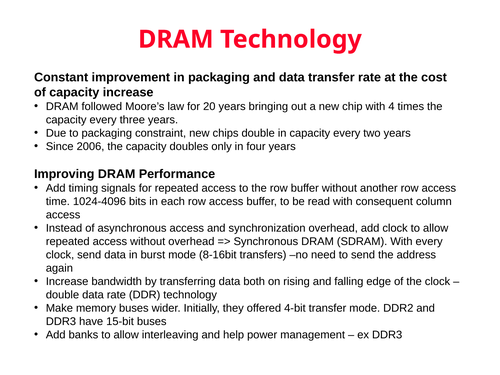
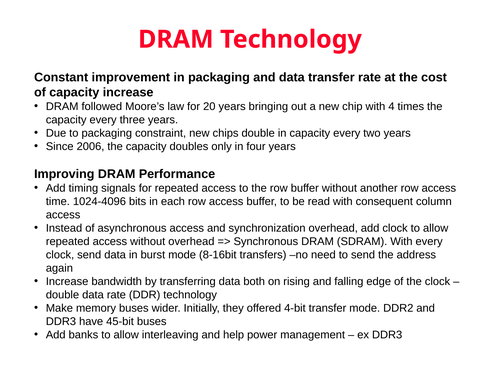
15-bit: 15-bit -> 45-bit
